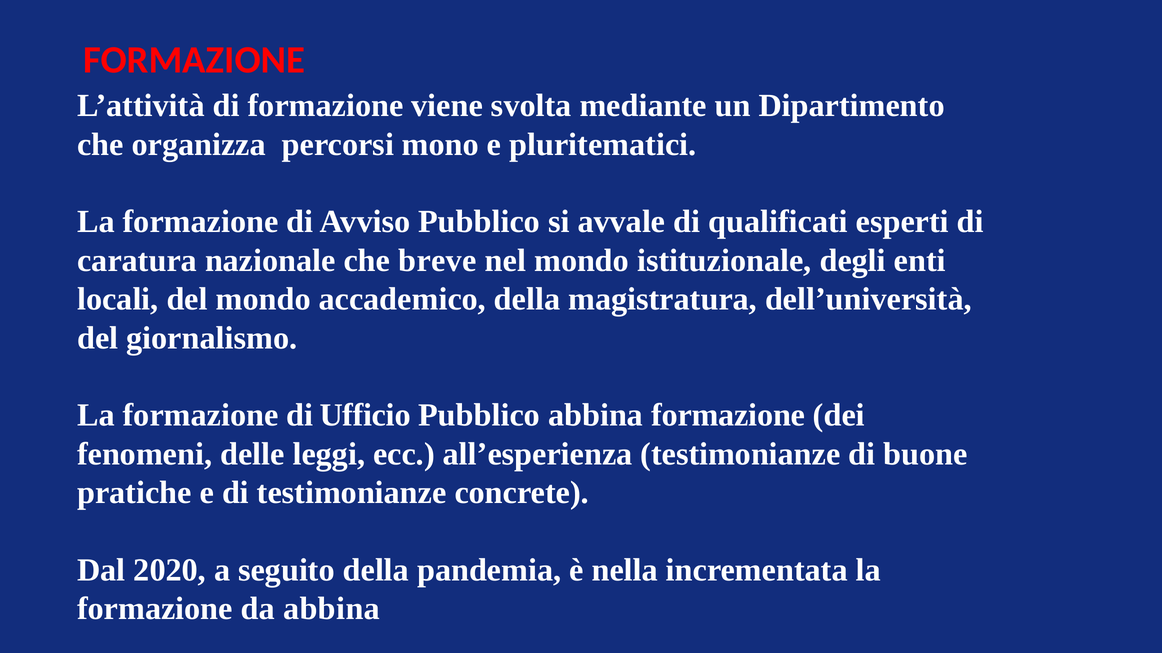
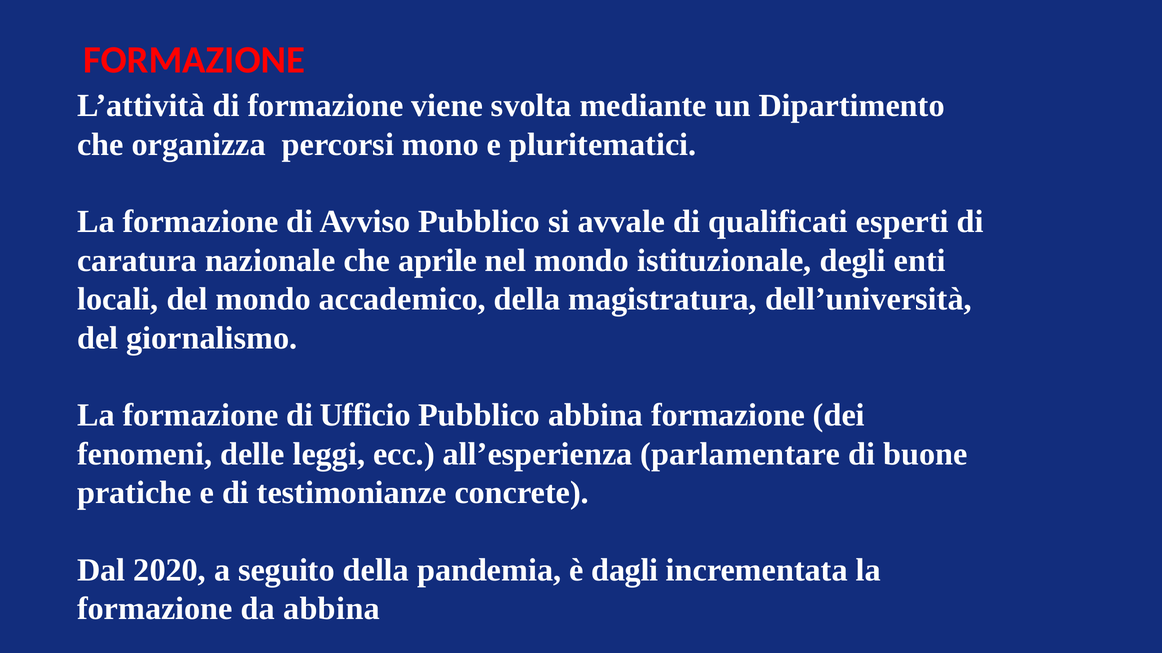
breve: breve -> aprile
all’esperienza testimonianze: testimonianze -> parlamentare
nella: nella -> dagli
